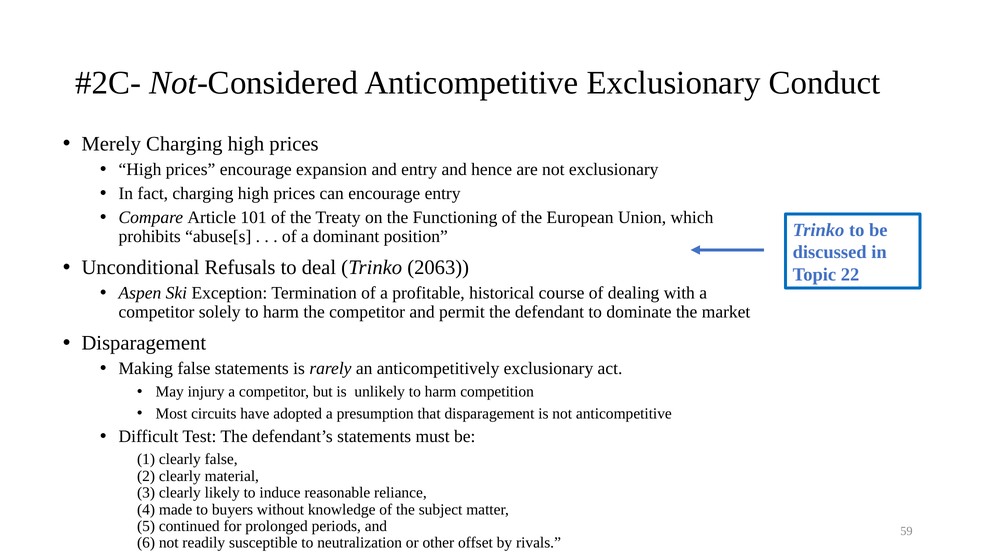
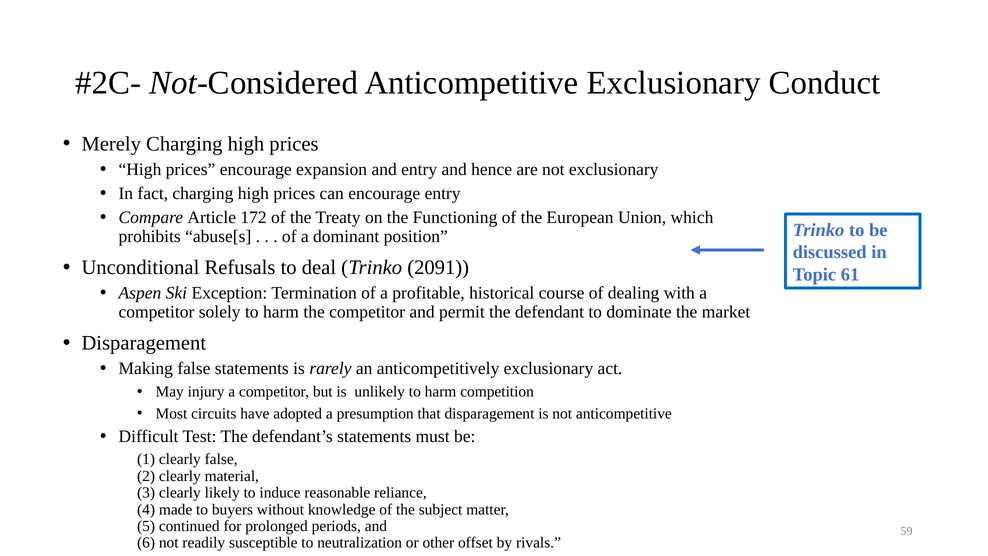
101: 101 -> 172
2063: 2063 -> 2091
22: 22 -> 61
